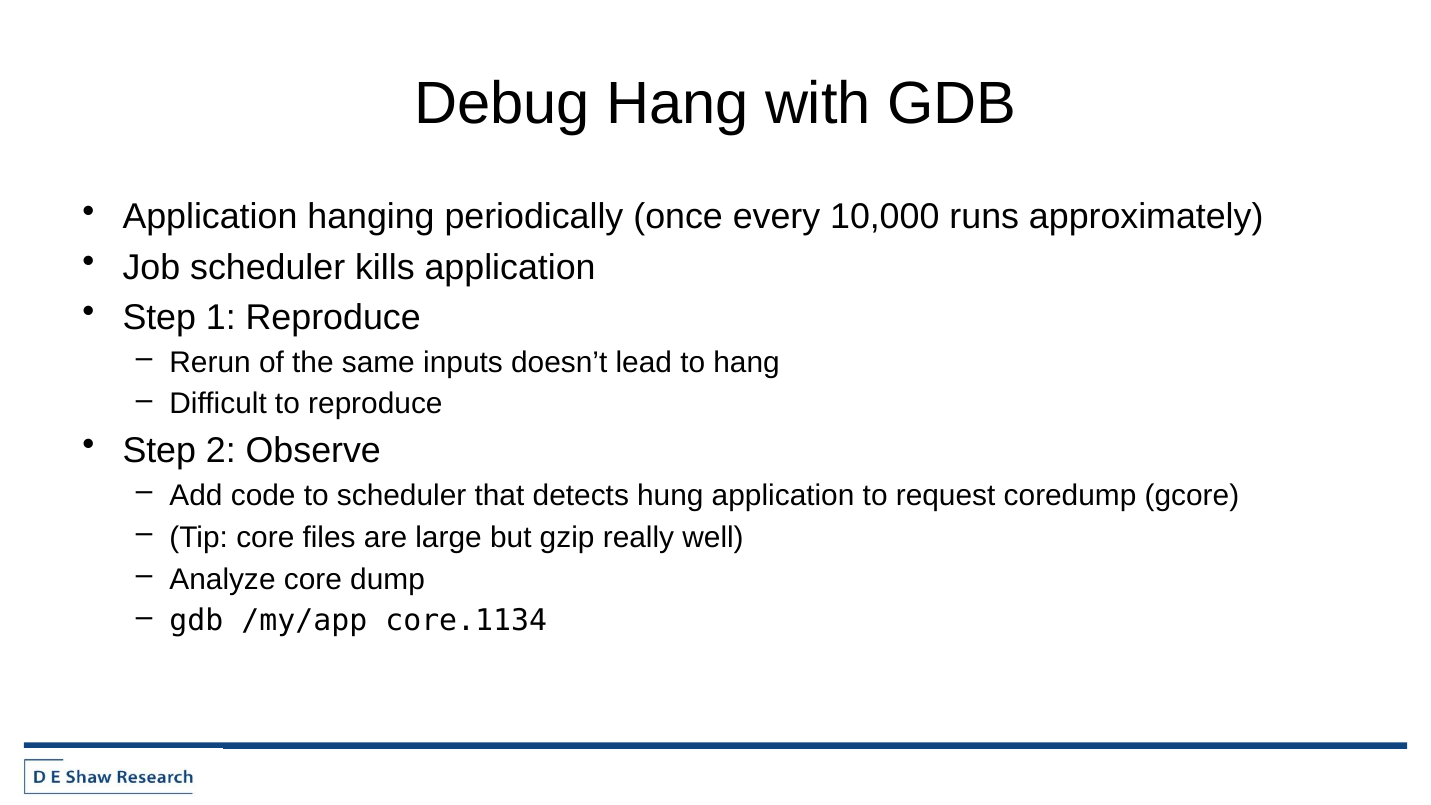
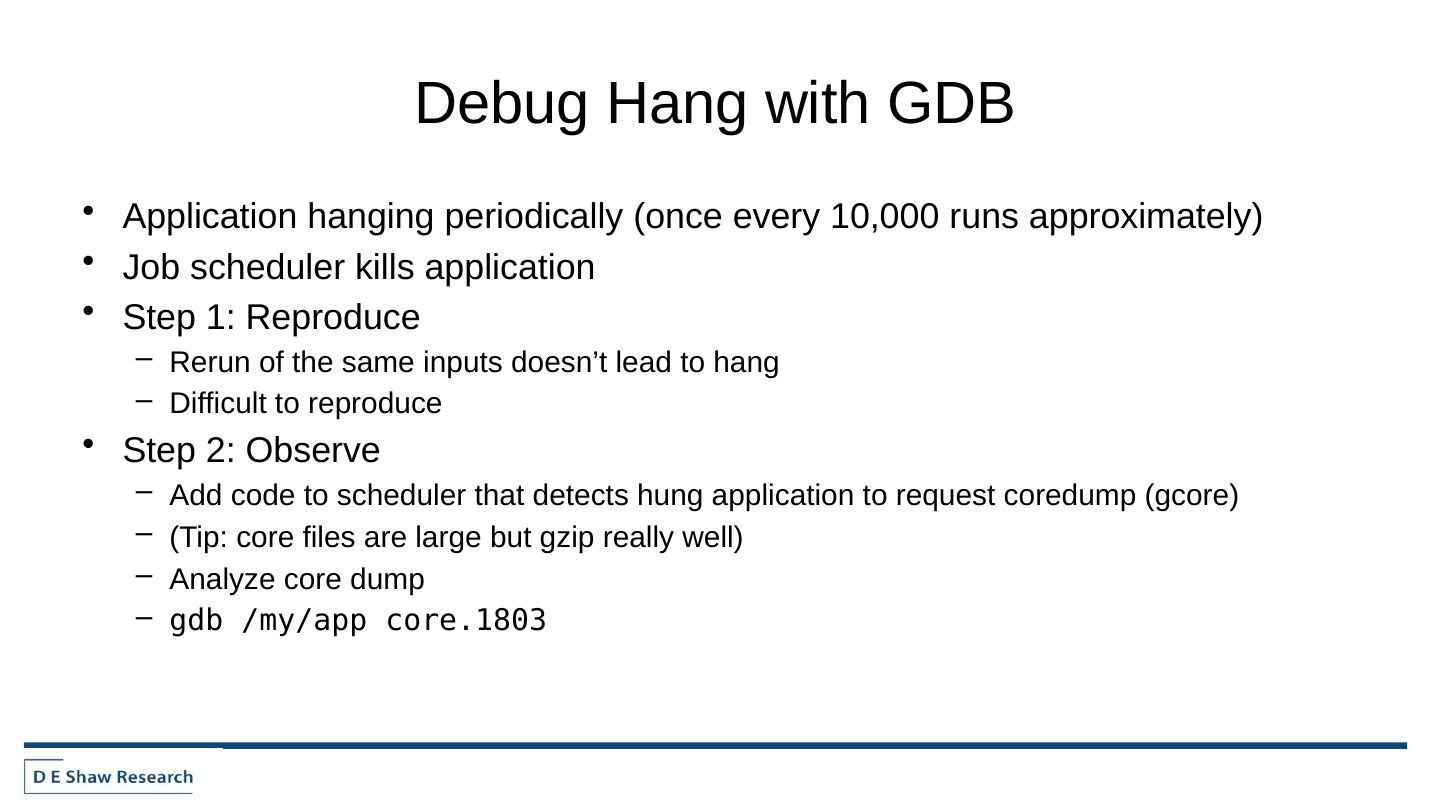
core.1134: core.1134 -> core.1803
